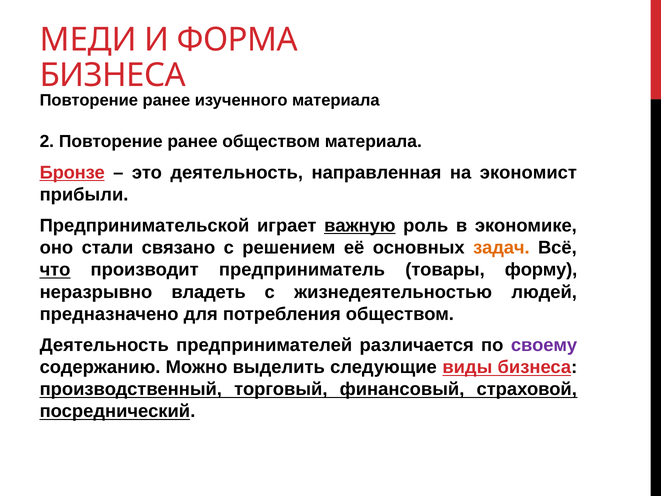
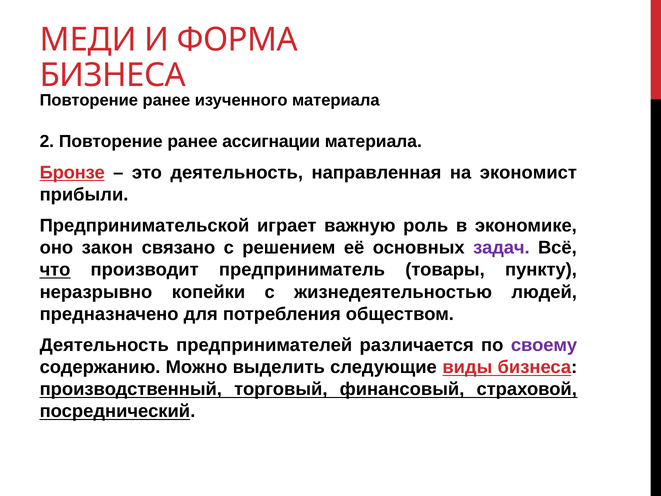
ранее обществом: обществом -> ассигнации
важную underline: present -> none
стали: стали -> закон
задач colour: orange -> purple
форму: форму -> пункту
владеть: владеть -> копейки
